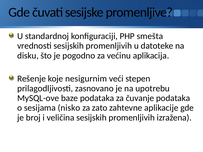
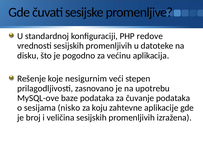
smešta: smešta -> redove
zato: zato -> koju
